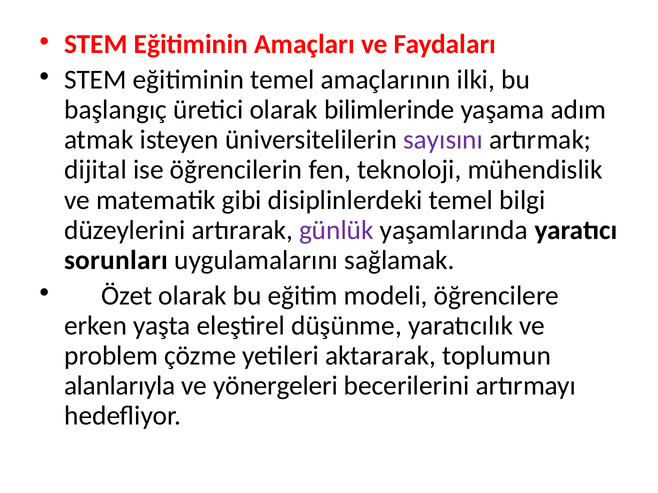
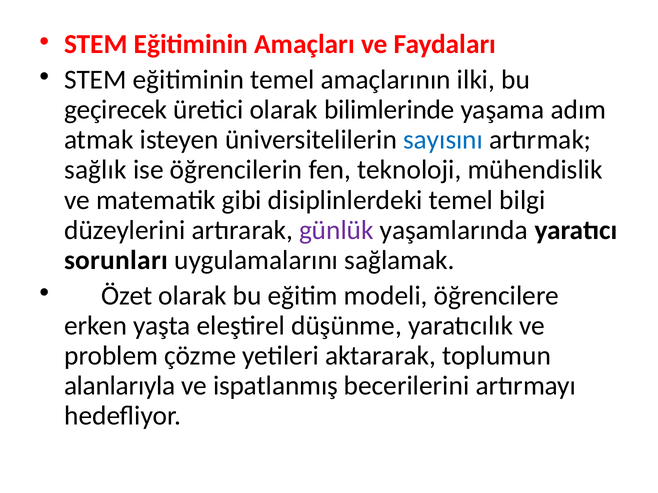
başlangıç: başlangıç -> geçirecek
sayısını colour: purple -> blue
dijital: dijital -> sağlık
yönergeleri: yönergeleri -> ispatlanmış
